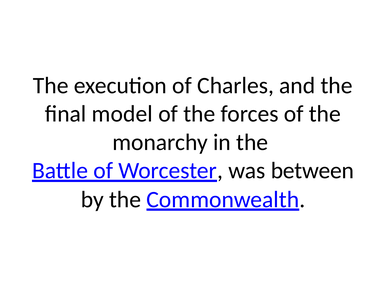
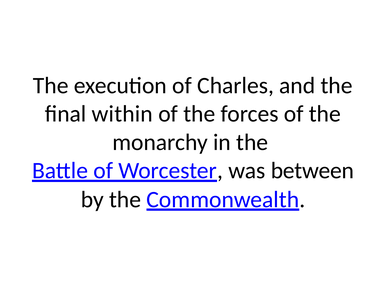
model: model -> within
